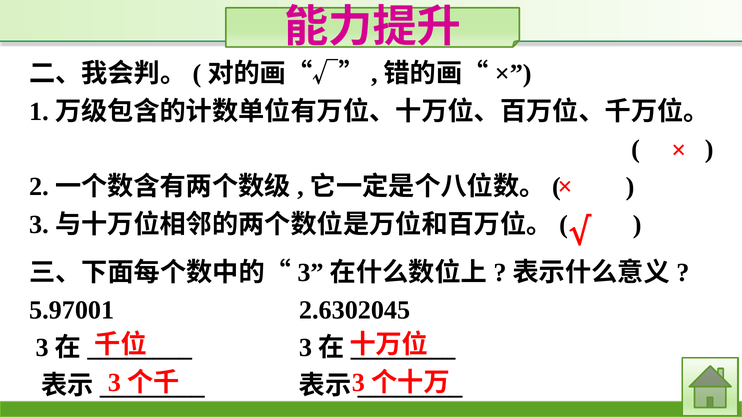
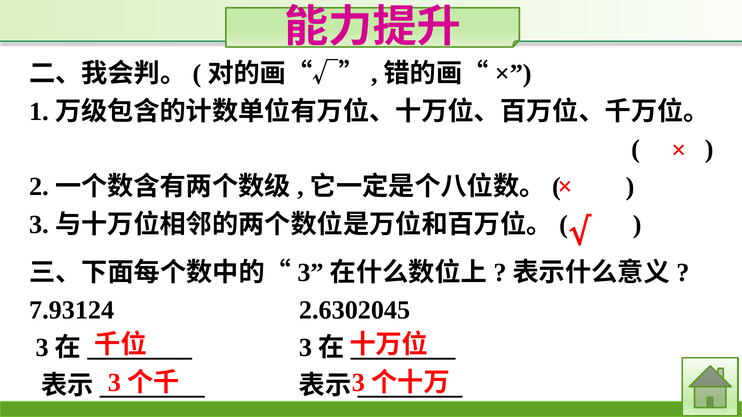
5.97001: 5.97001 -> 7.93124
